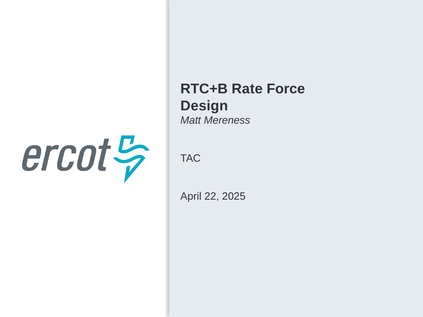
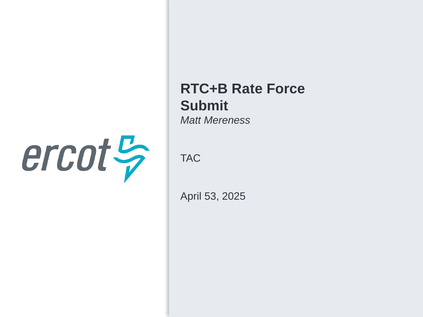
Design: Design -> Submit
22: 22 -> 53
